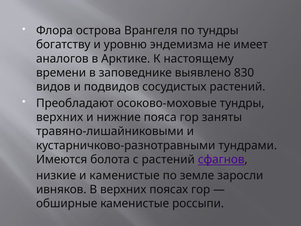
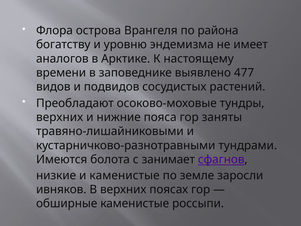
по тундры: тундры -> района
830: 830 -> 477
с растений: растений -> занимает
